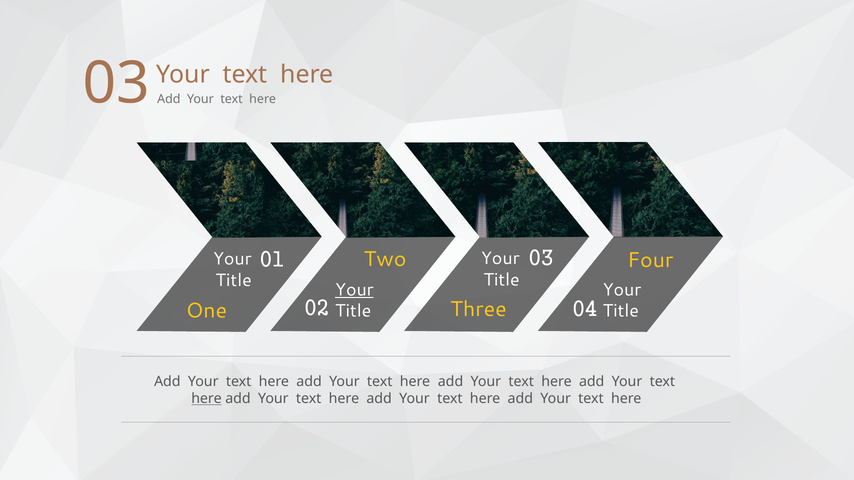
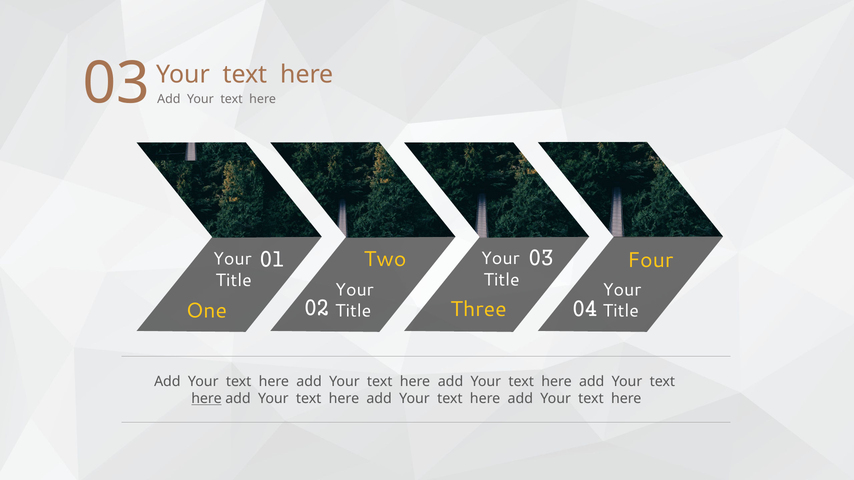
Your at (354, 290) underline: present -> none
